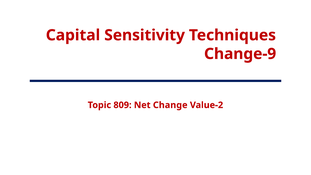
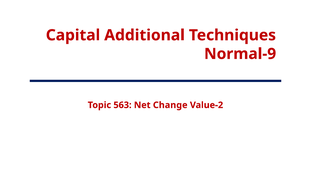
Sensitivity: Sensitivity -> Additional
Change-9: Change-9 -> Normal-9
809: 809 -> 563
